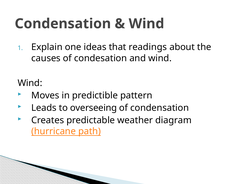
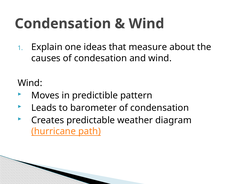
readings: readings -> measure
overseeing: overseeing -> barometer
